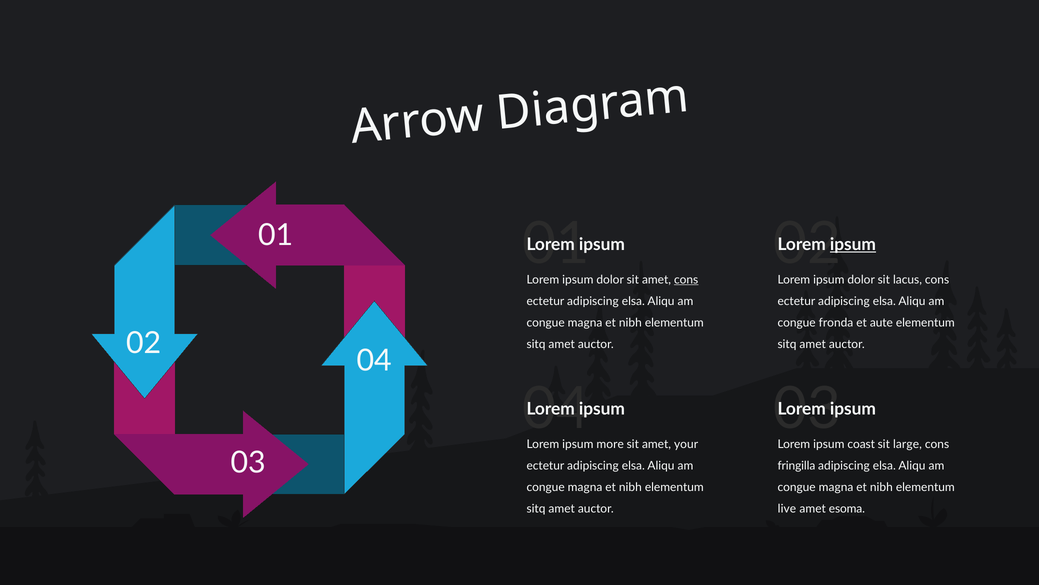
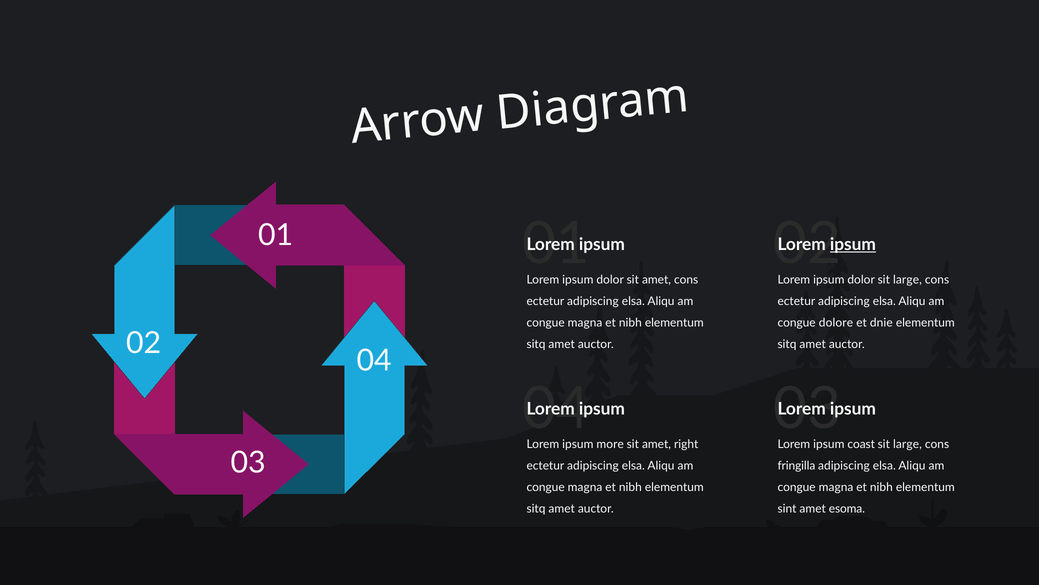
cons at (686, 279) underline: present -> none
dolor sit lacus: lacus -> large
fronda: fronda -> dolore
aute: aute -> dnie
your: your -> right
live: live -> sint
